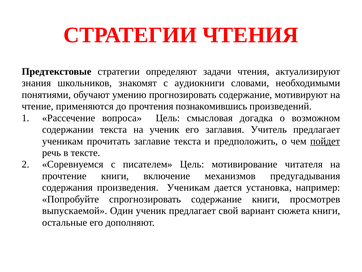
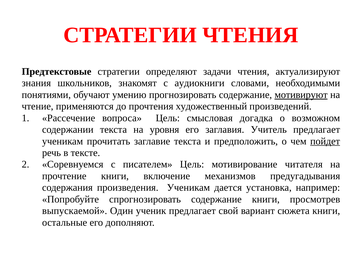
мотивируют underline: none -> present
познакомившись: познакомившись -> художественный
на ученик: ученик -> уровня
